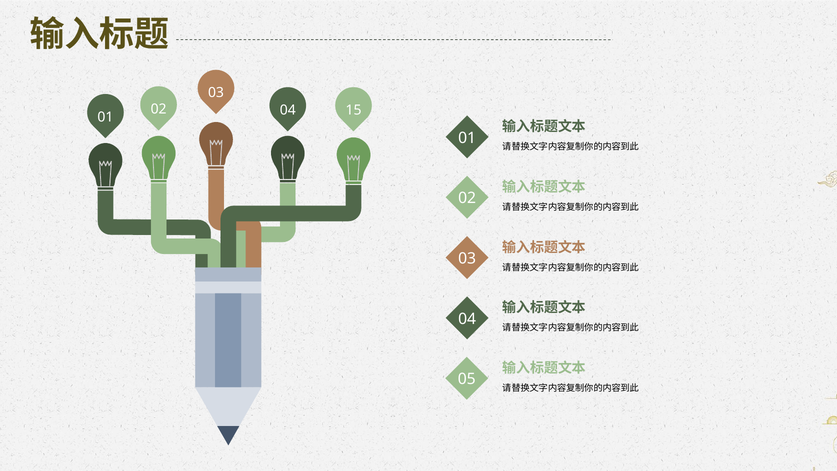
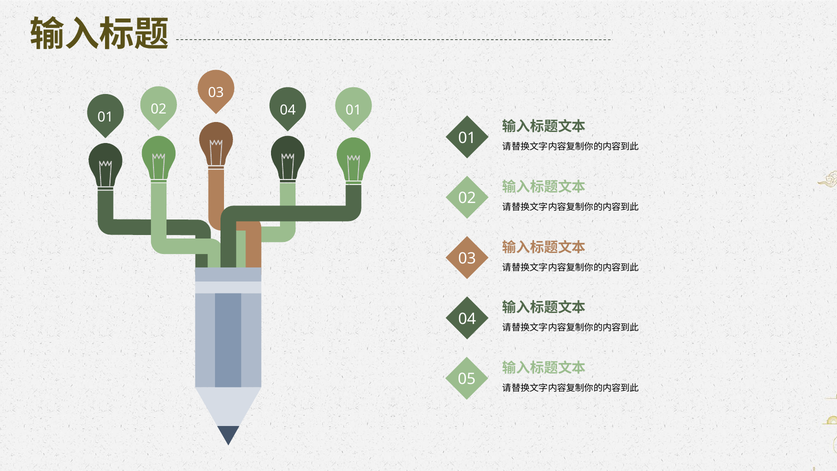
04 15: 15 -> 01
